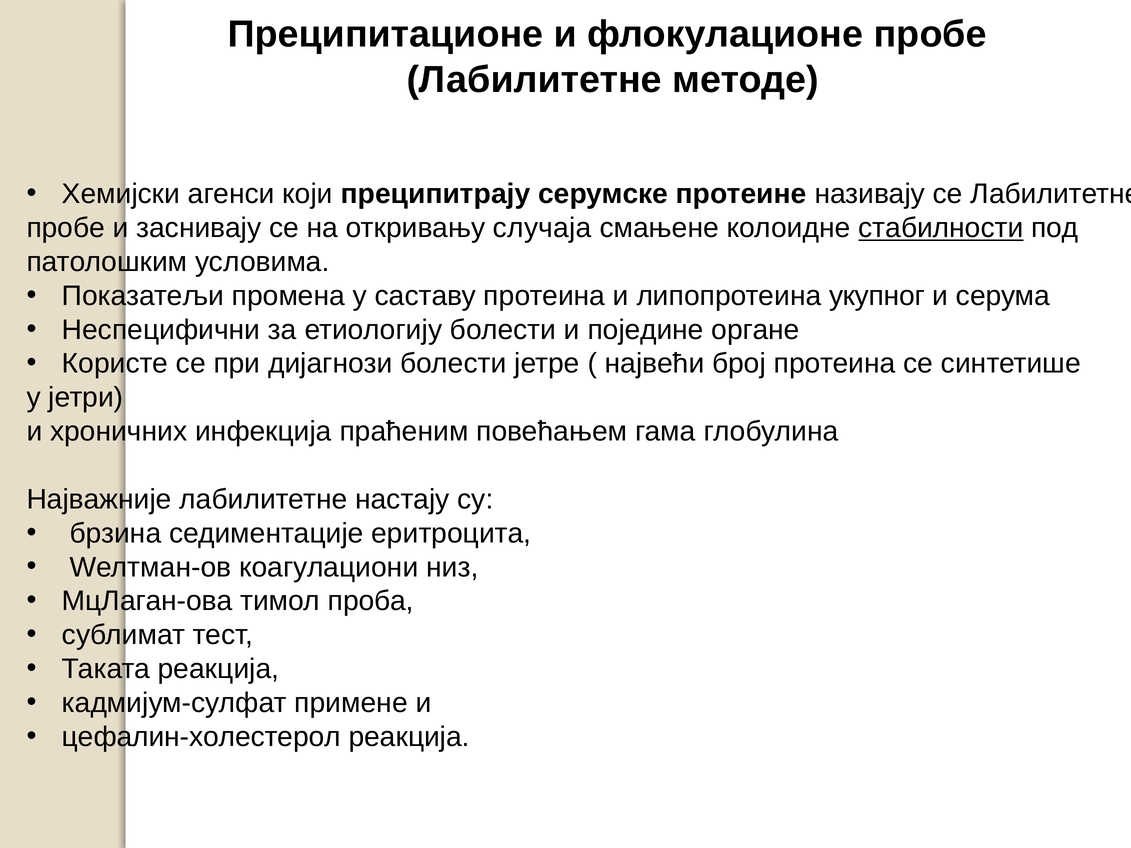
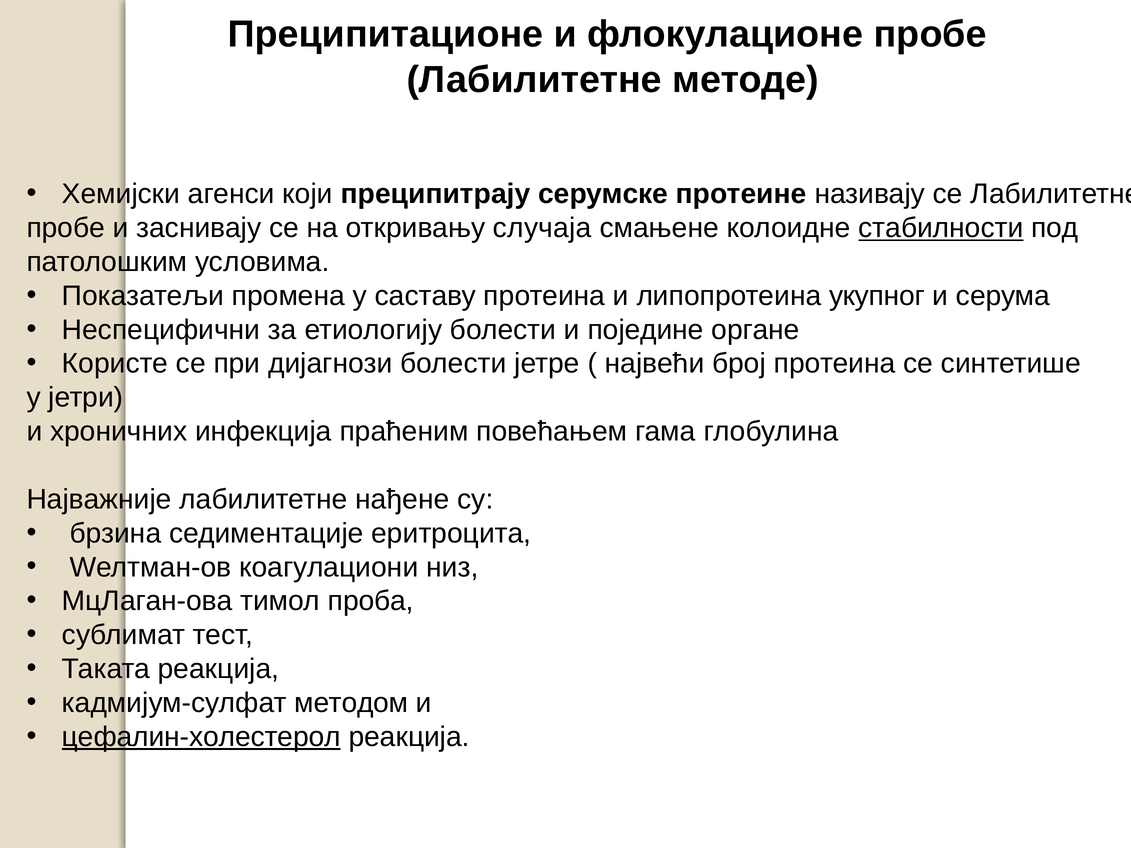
настају: настају -> нађене
примене: примене -> методом
цефалин-холестерол underline: none -> present
